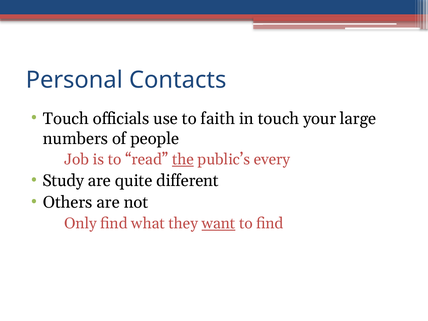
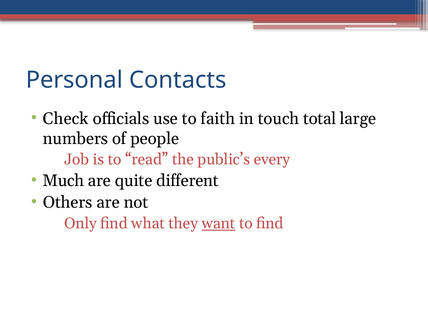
Touch at (66, 119): Touch -> Check
your: your -> total
the underline: present -> none
Study: Study -> Much
